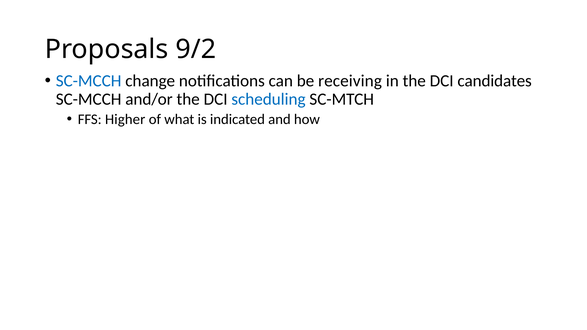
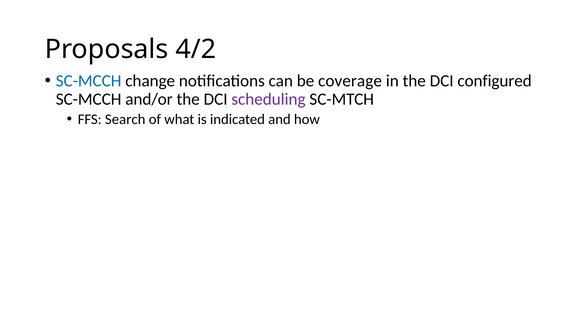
9/2: 9/2 -> 4/2
receiving: receiving -> coverage
candidates: candidates -> configured
scheduling colour: blue -> purple
Higher: Higher -> Search
